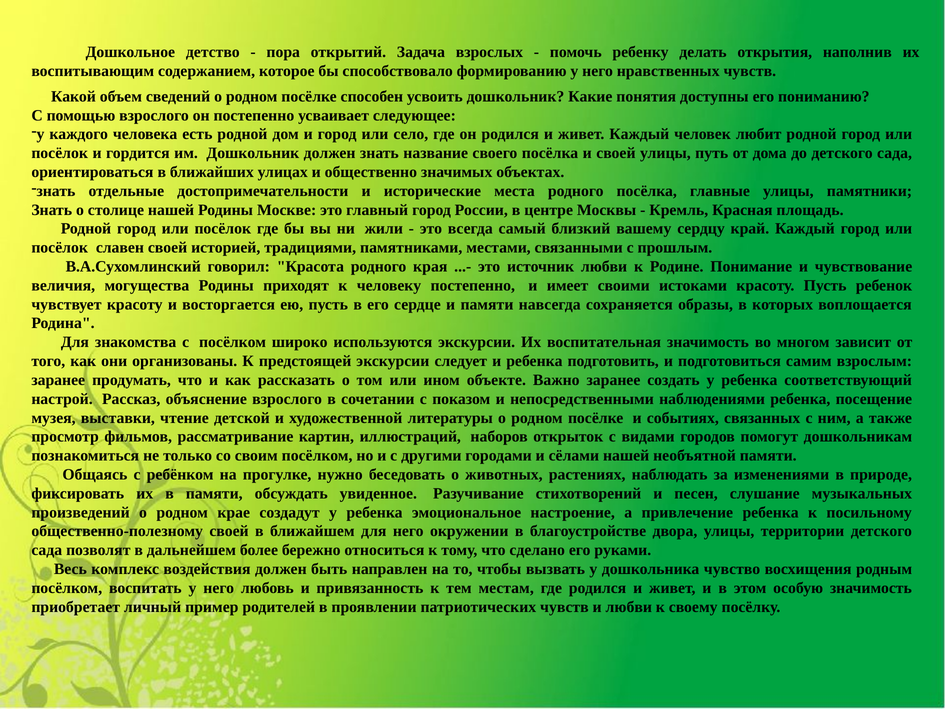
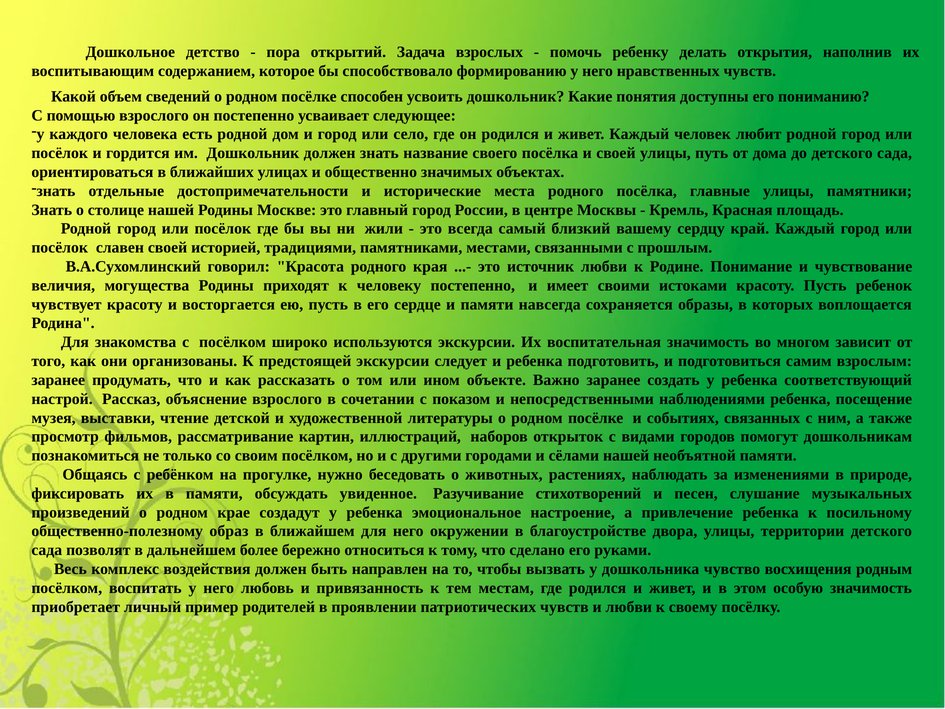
общественно-полезному своей: своей -> образ
